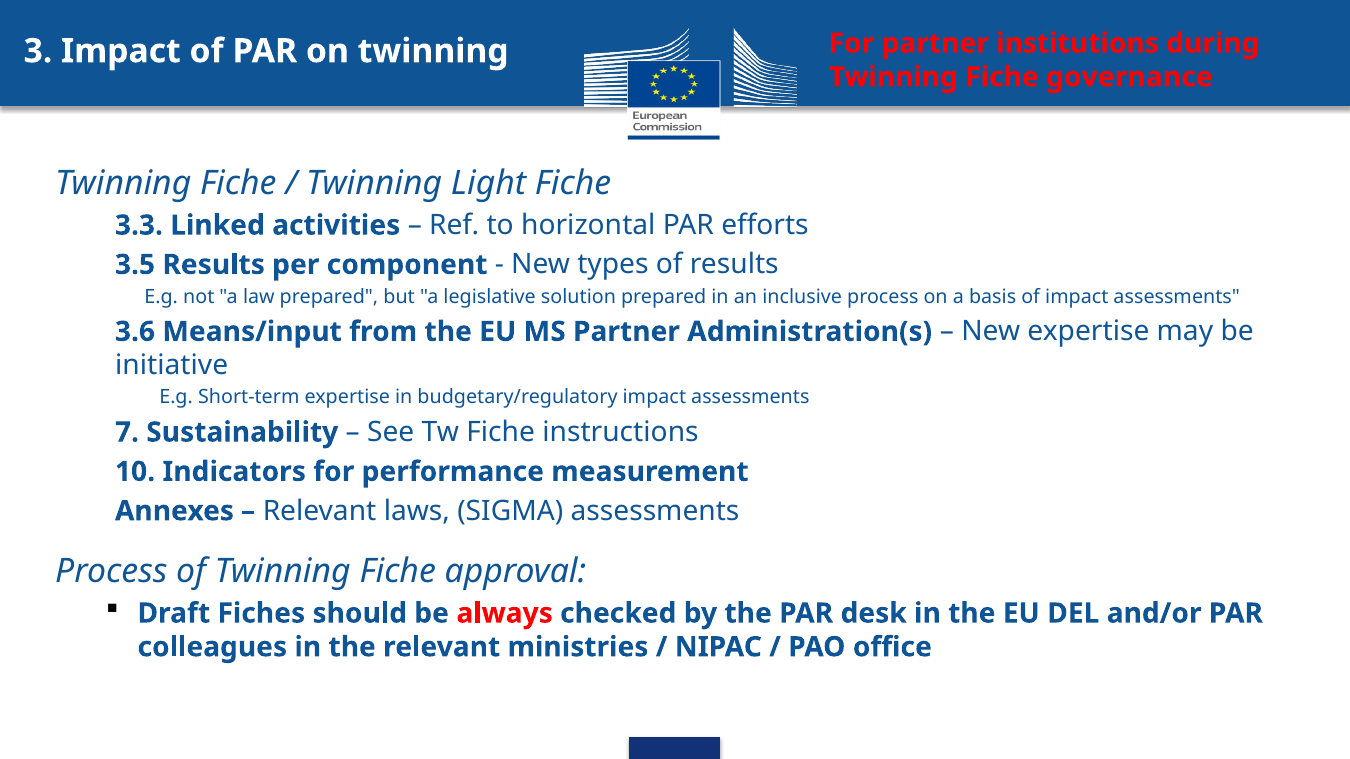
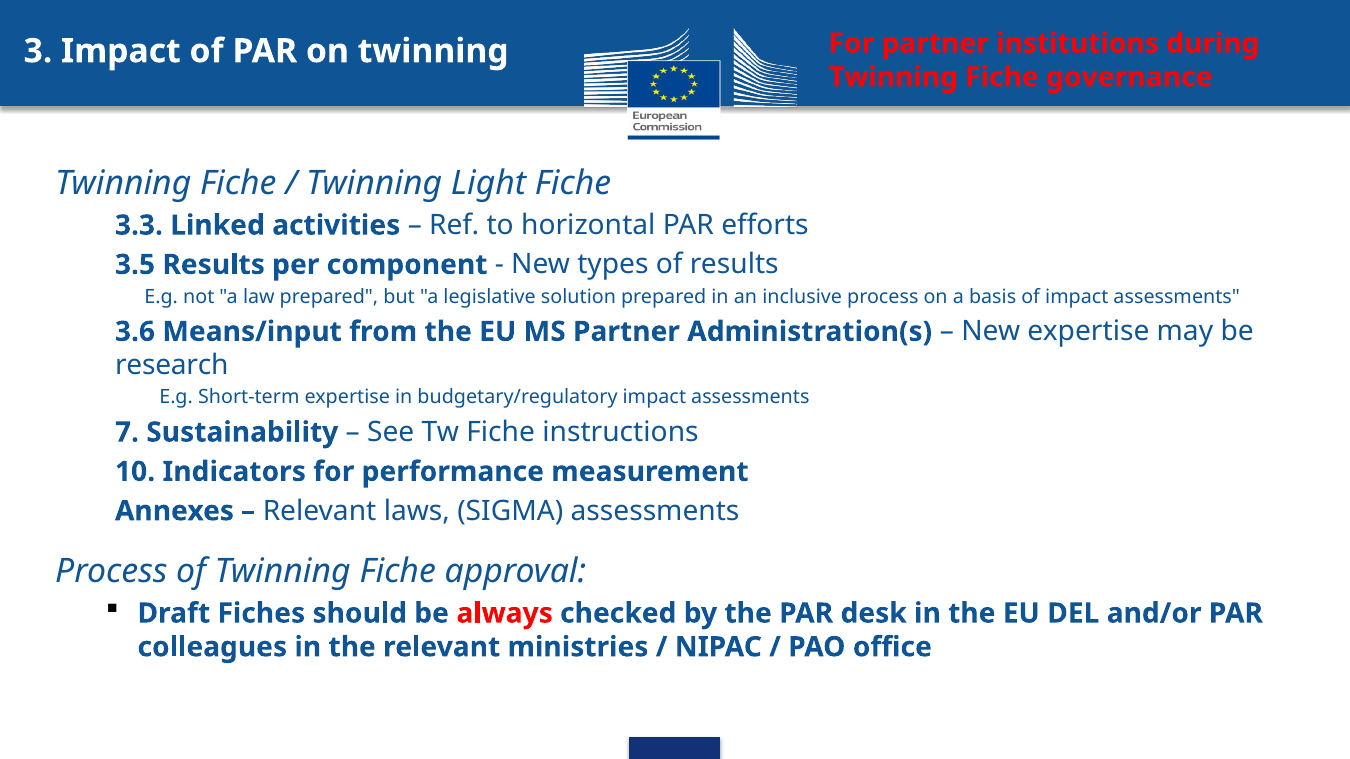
initiative: initiative -> research
